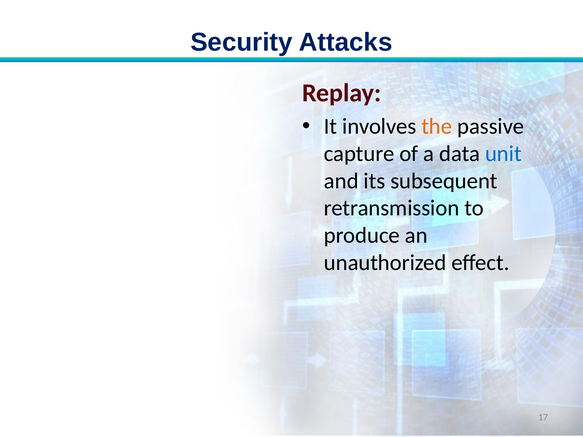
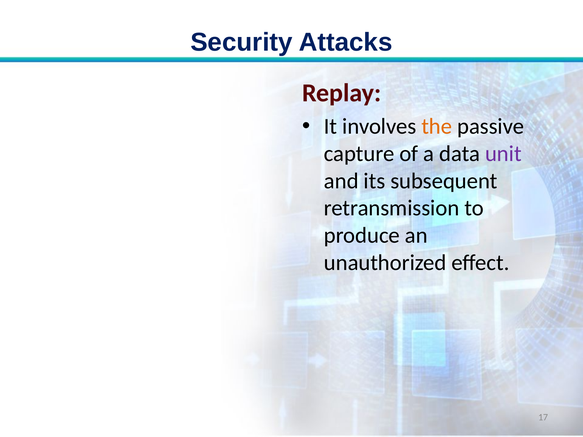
unit colour: blue -> purple
